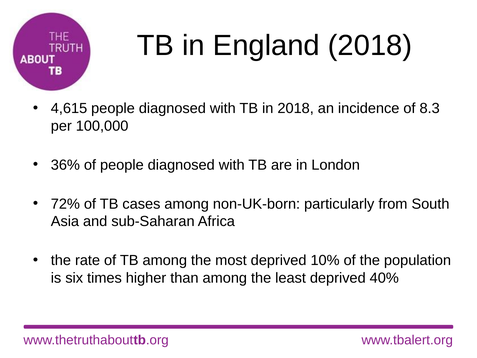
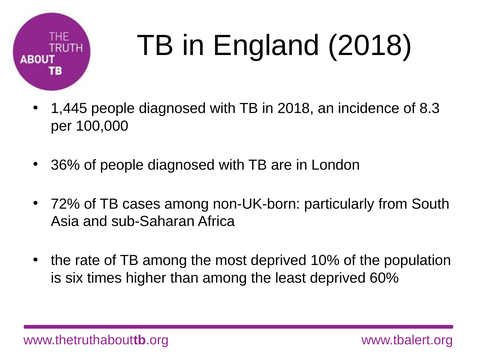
4,615: 4,615 -> 1,445
40%: 40% -> 60%
